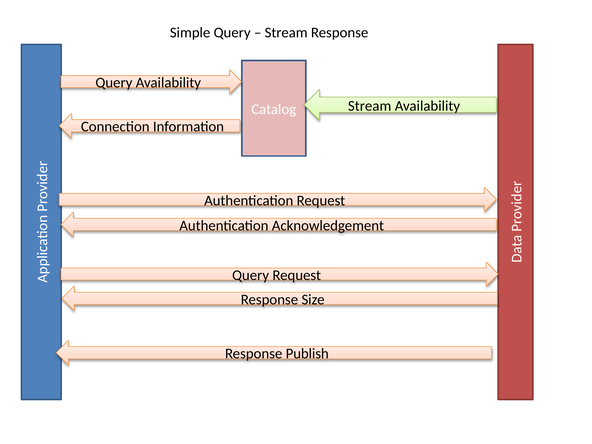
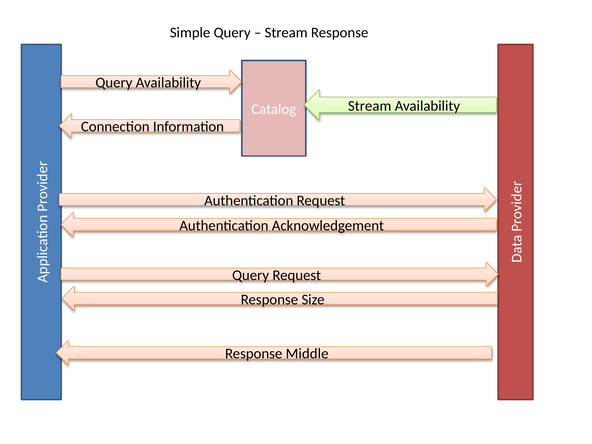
Publish: Publish -> Middle
